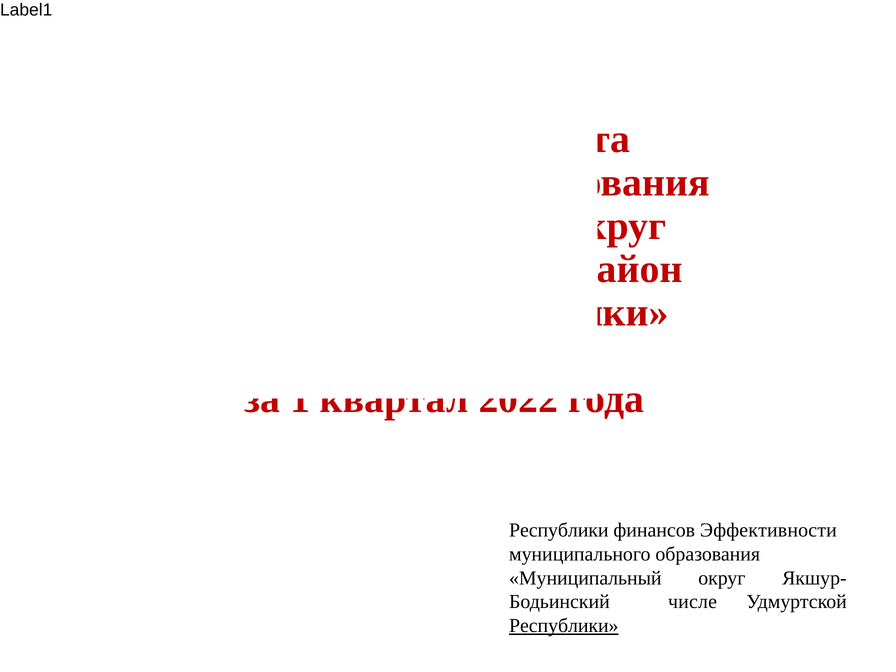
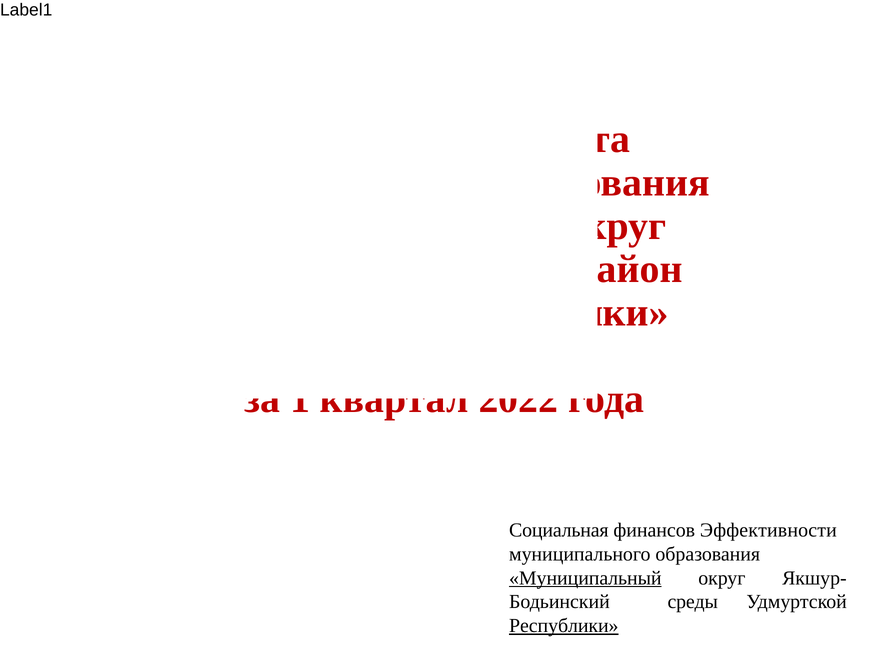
Республики at (559, 530): Республики -> Социальная
Муниципальный at (585, 578) underline: none -> present
числе: числе -> среды
